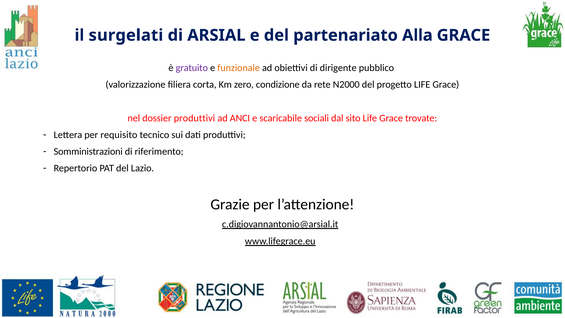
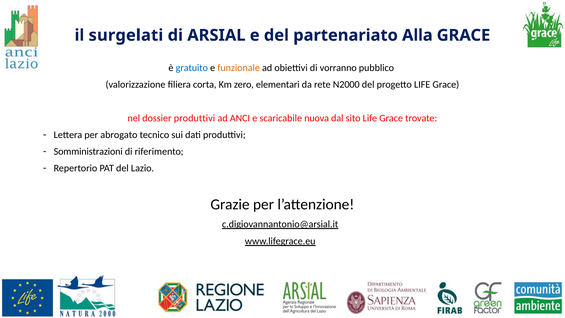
gratuito colour: purple -> blue
dirigente: dirigente -> vorranno
condizione: condizione -> elementari
sociali: sociali -> nuova
requisito: requisito -> abrogato
